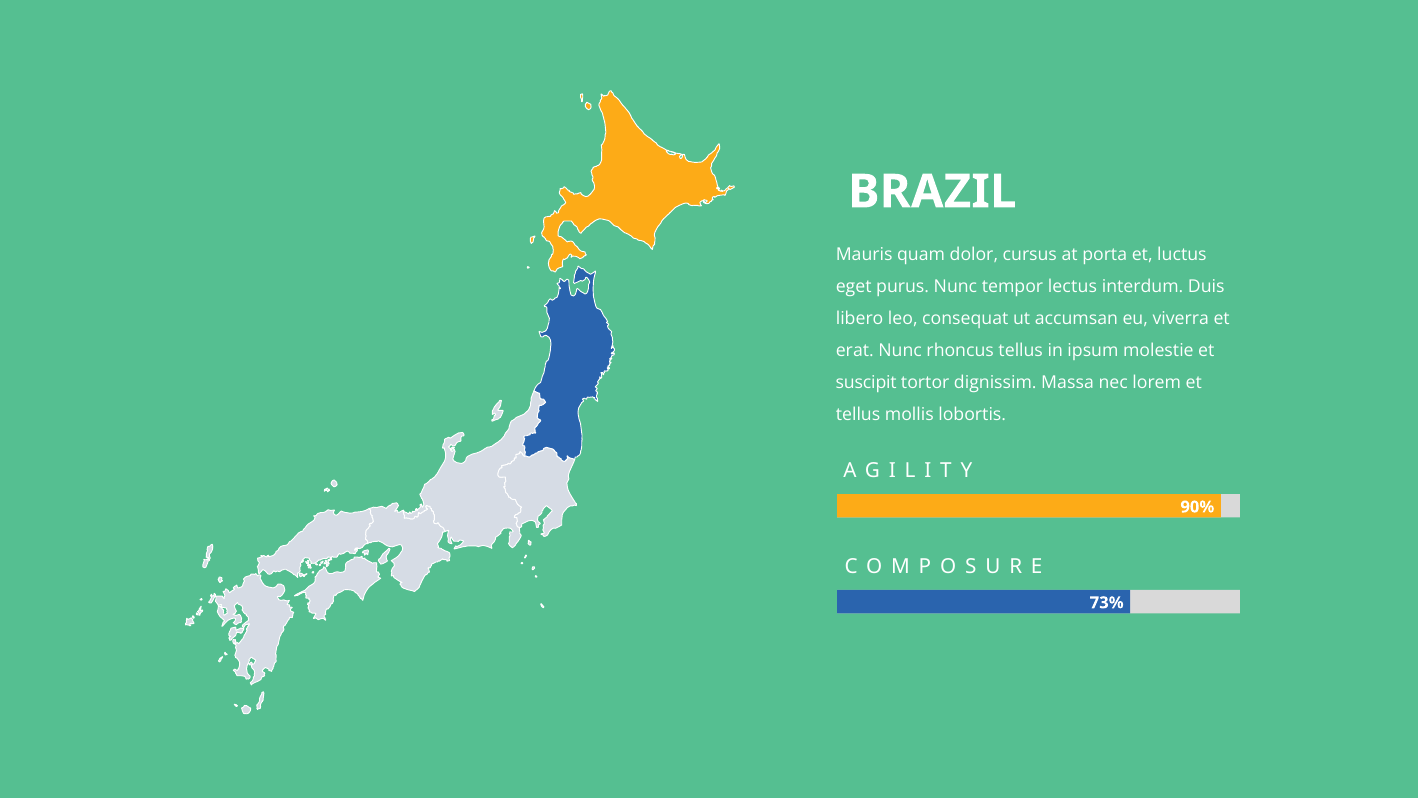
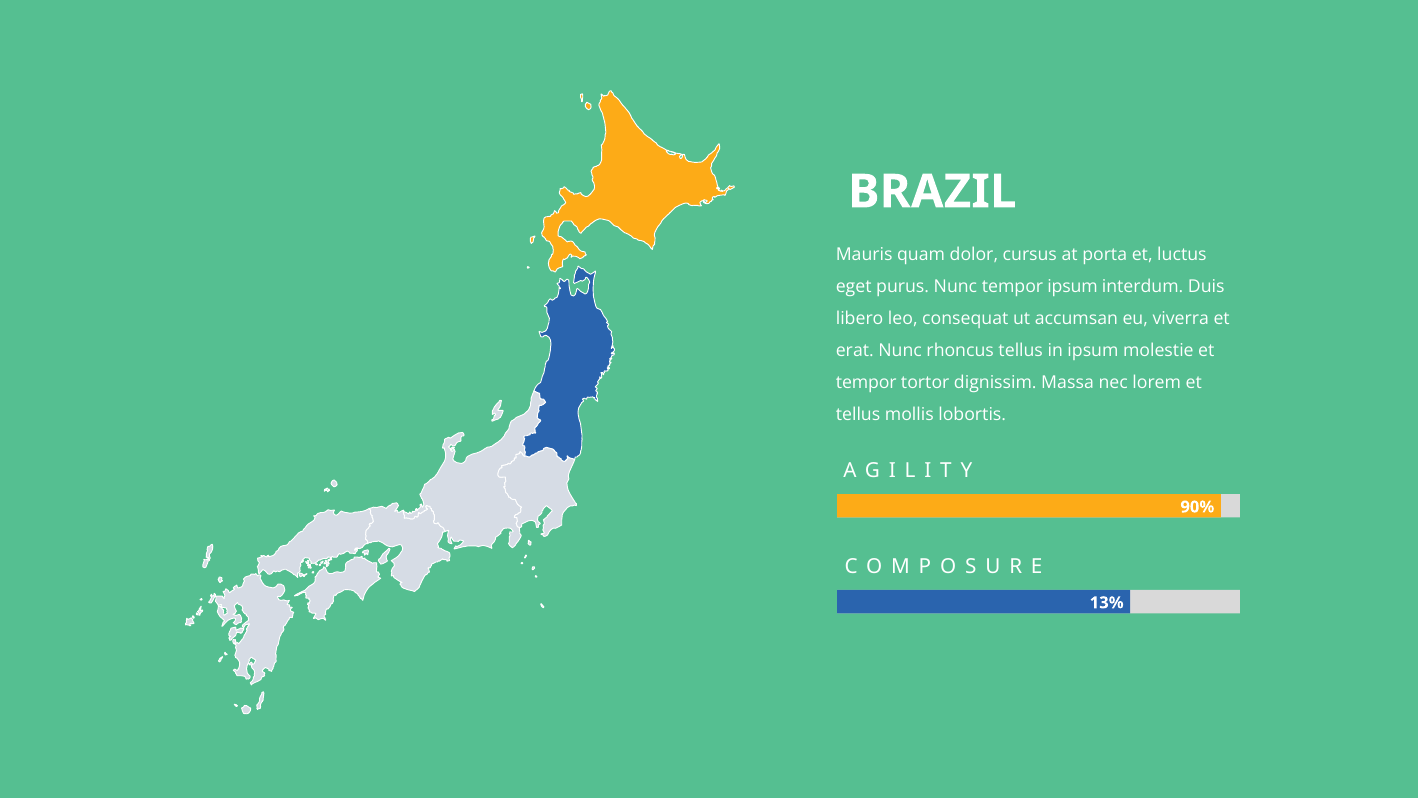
tempor lectus: lectus -> ipsum
suscipit at (866, 383): suscipit -> tempor
73%: 73% -> 13%
